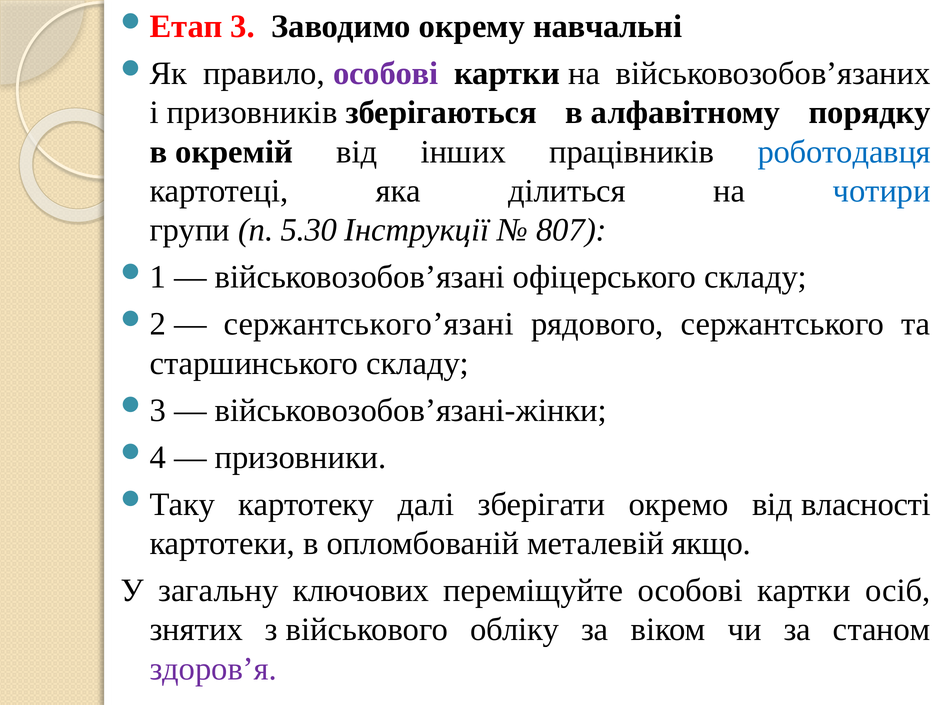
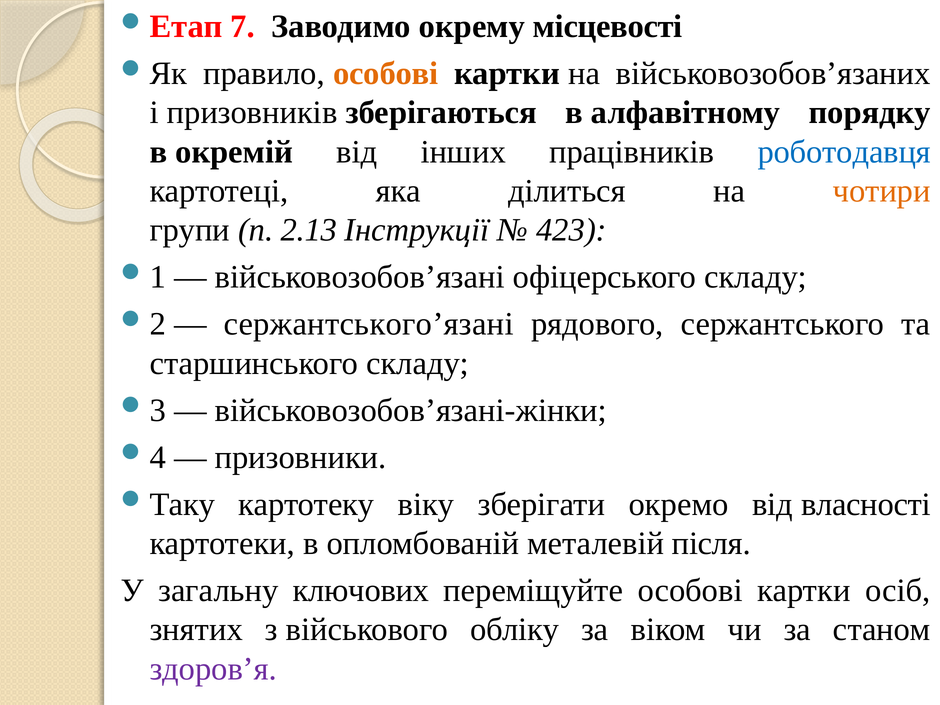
3: 3 -> 7
навчальні: навчальні -> місцевості
особові at (386, 73) colour: purple -> orange
чотири colour: blue -> orange
5.30: 5.30 -> 2.13
807: 807 -> 423
далі: далі -> віку
якщо: якщо -> після
